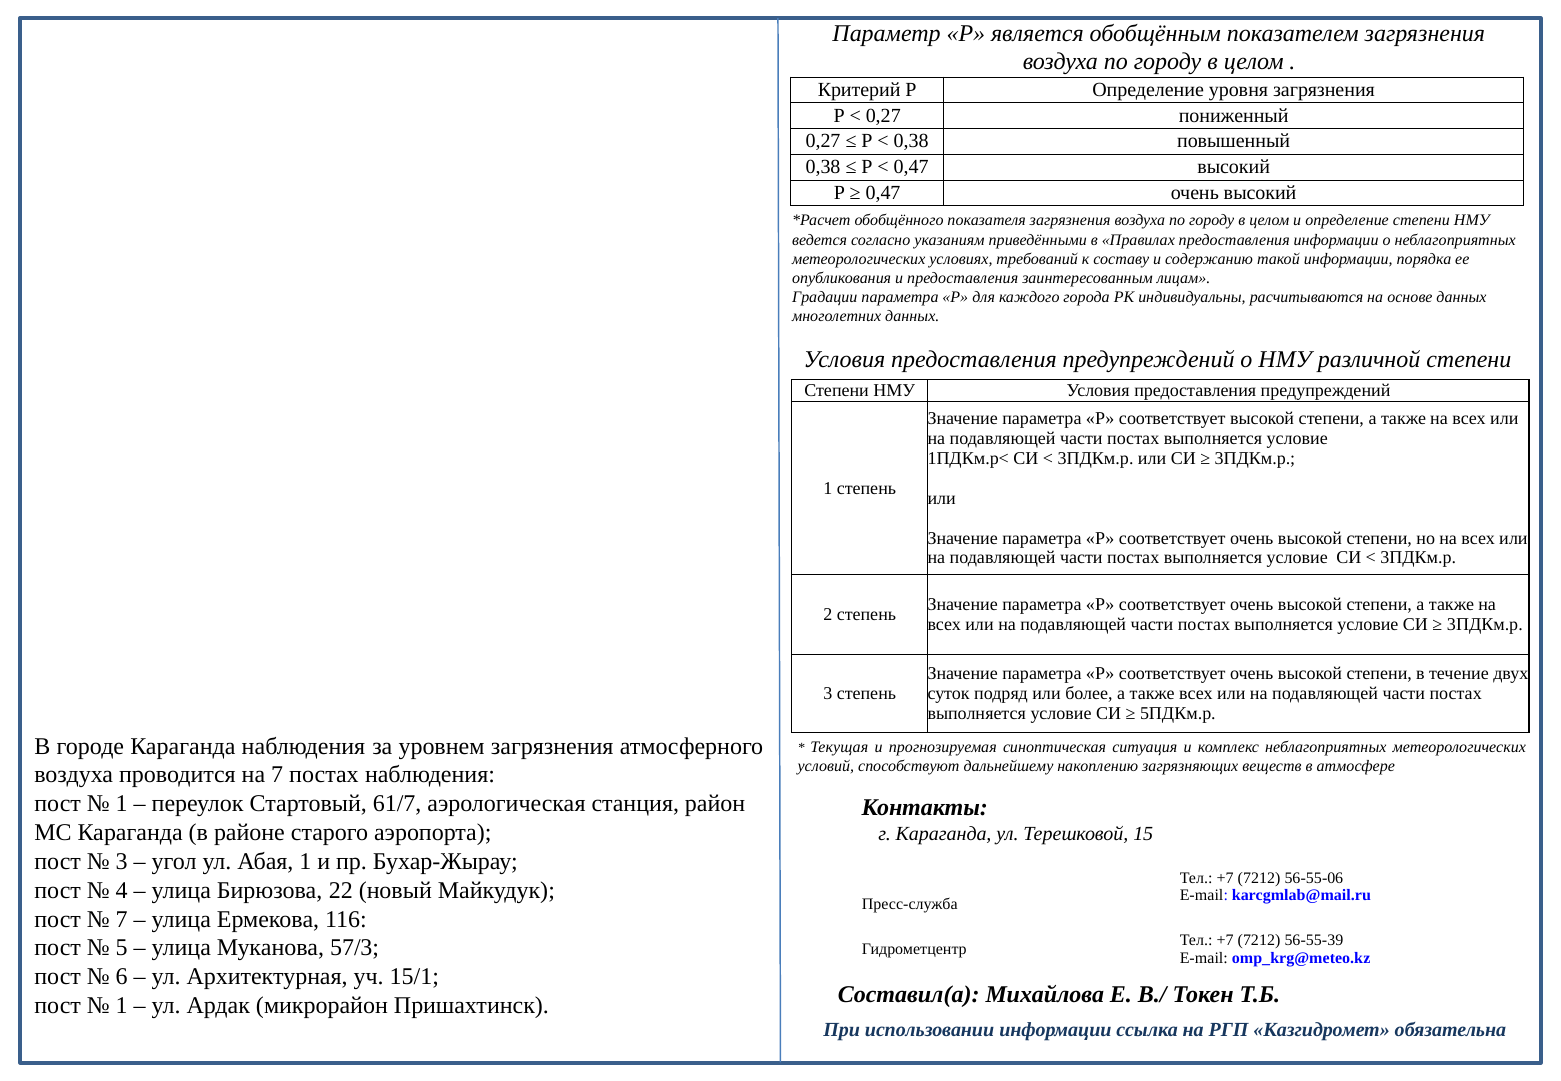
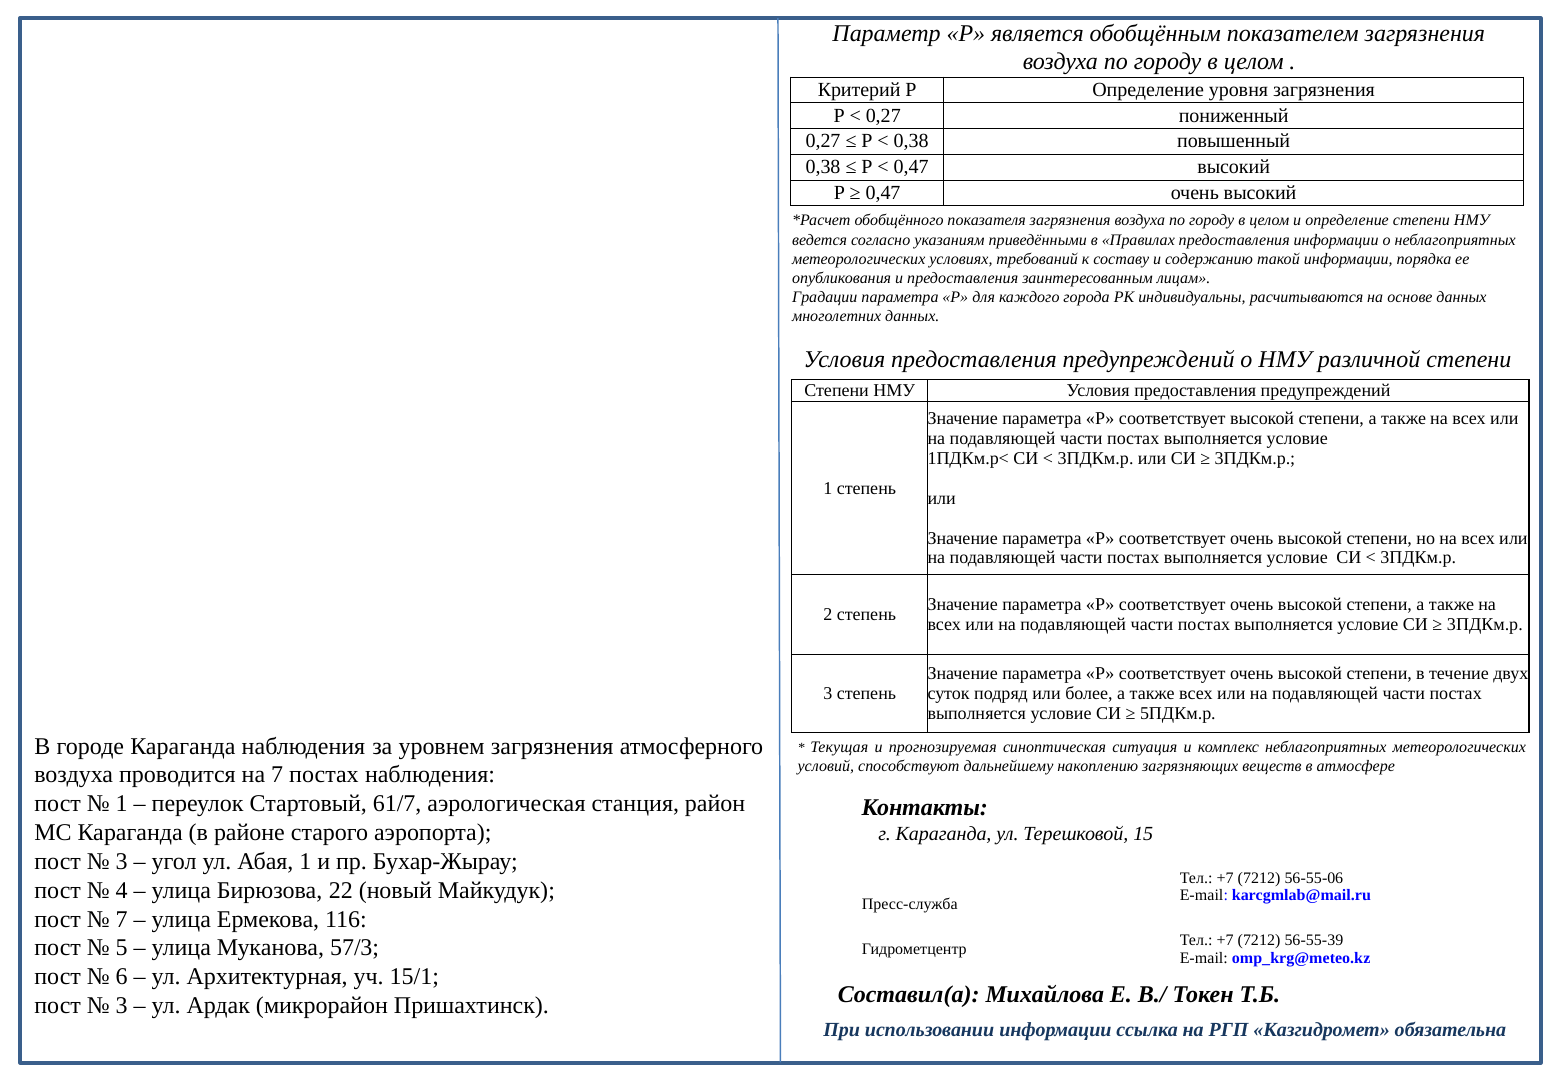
1 at (122, 1005): 1 -> 3
